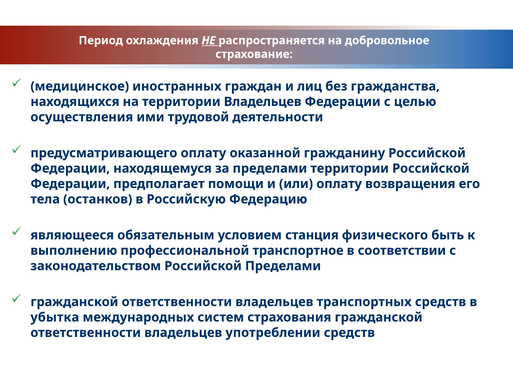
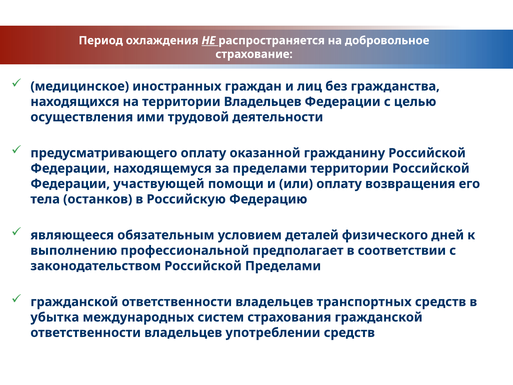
предполагает: предполагает -> участвующей
станция: станция -> деталей
быть: быть -> дней
транспортное: транспортное -> предполагает
